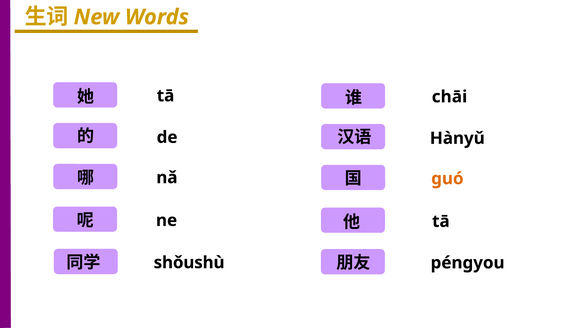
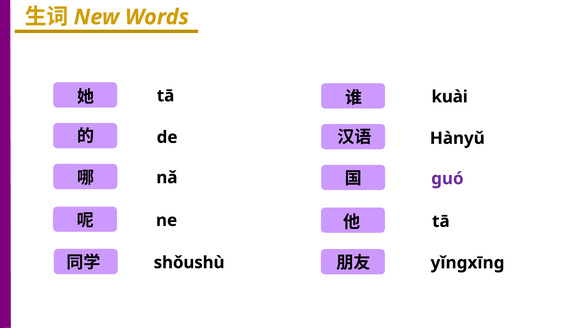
chāi: chāi -> kuài
ɡuó colour: orange -> purple
péngyou: péngyou -> yǐngxīnɡ
